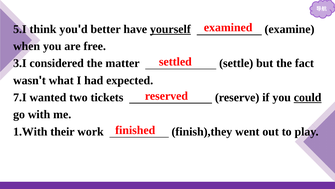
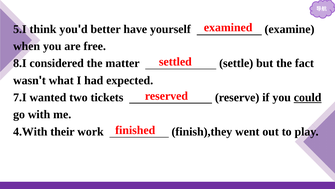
yourself underline: present -> none
3.I: 3.I -> 8.I
1.With: 1.With -> 4.With
